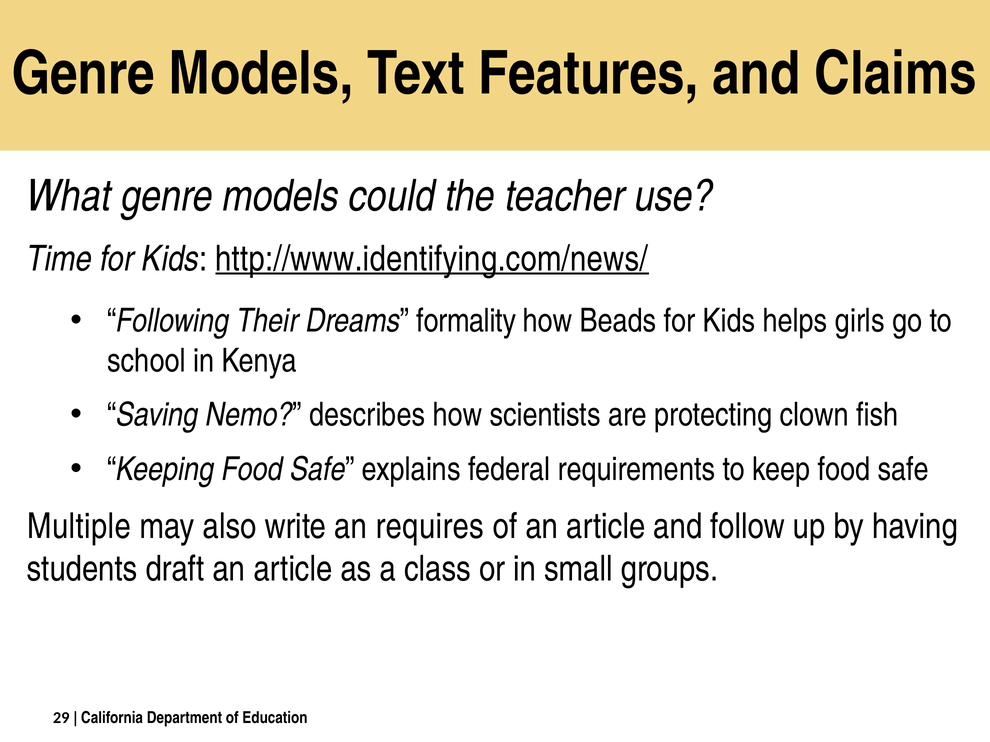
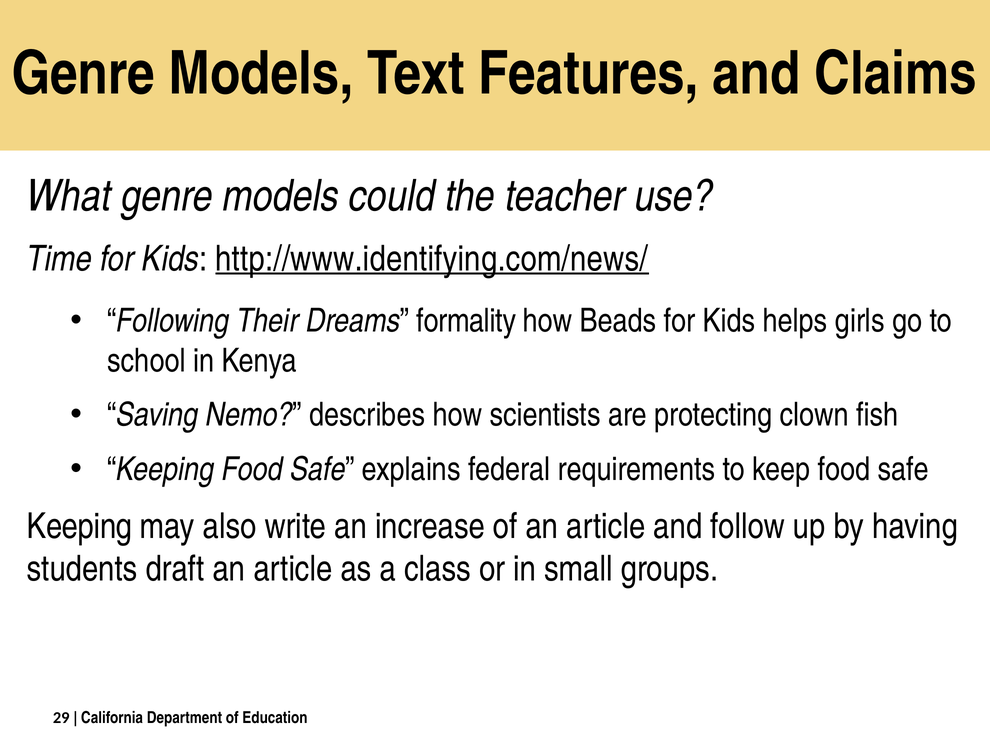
Multiple at (79, 527): Multiple -> Keeping
requires: requires -> increase
